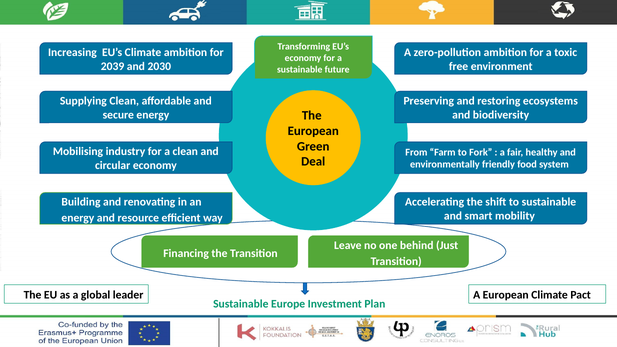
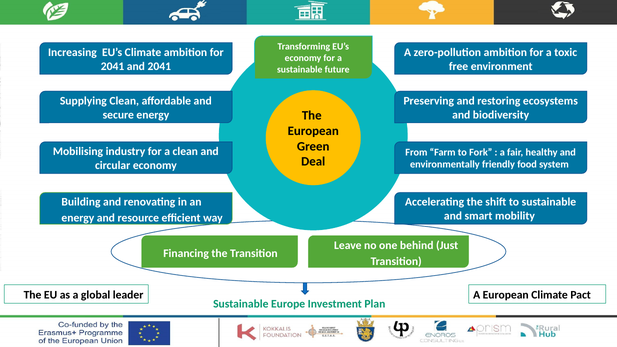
2039 at (113, 66): 2039 -> 2041
and 2030: 2030 -> 2041
